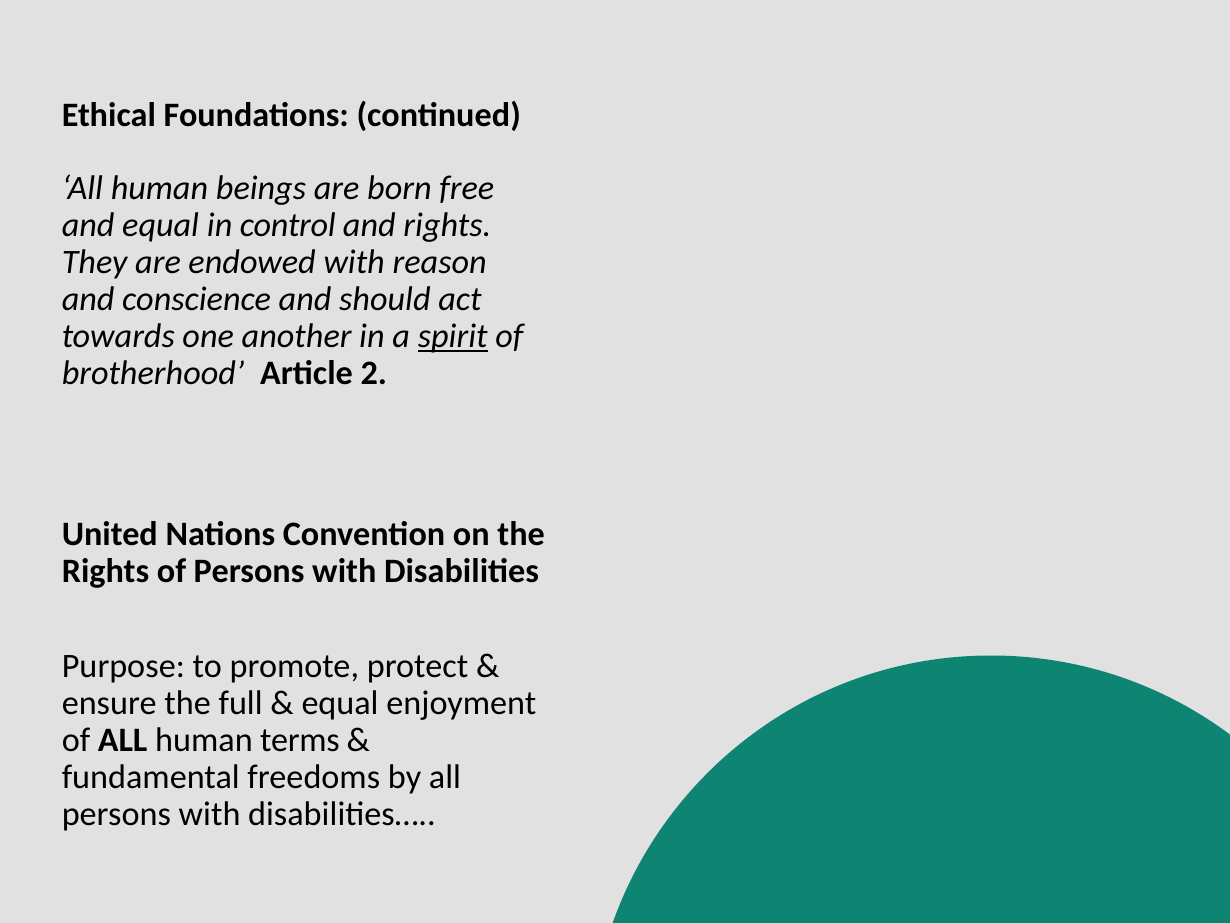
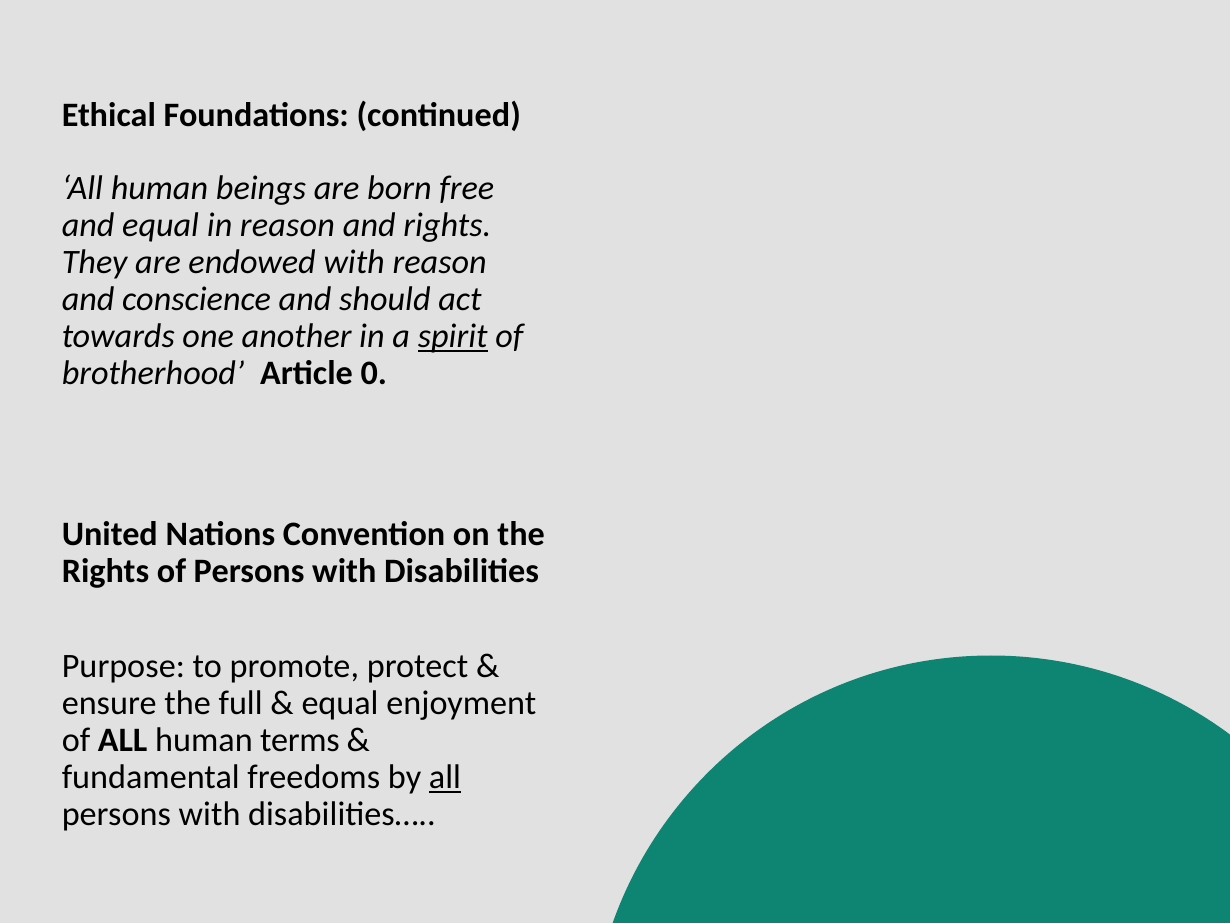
in control: control -> reason
2: 2 -> 0
all at (445, 777) underline: none -> present
